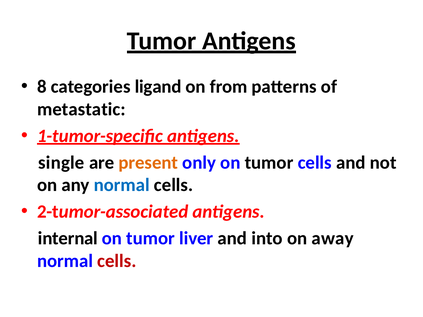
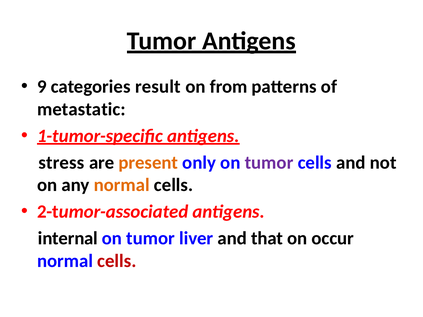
8: 8 -> 9
ligand: ligand -> result
single: single -> stress
tumor at (269, 163) colour: black -> purple
normal at (122, 185) colour: blue -> orange
into: into -> that
away: away -> occur
